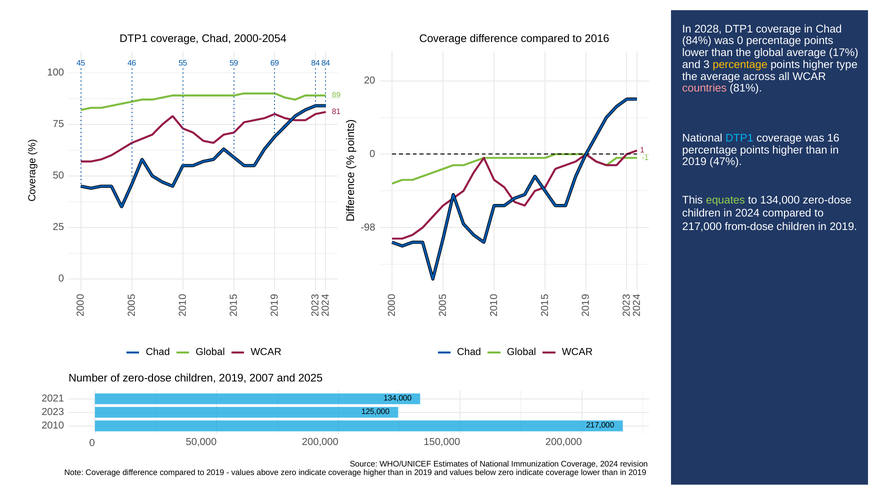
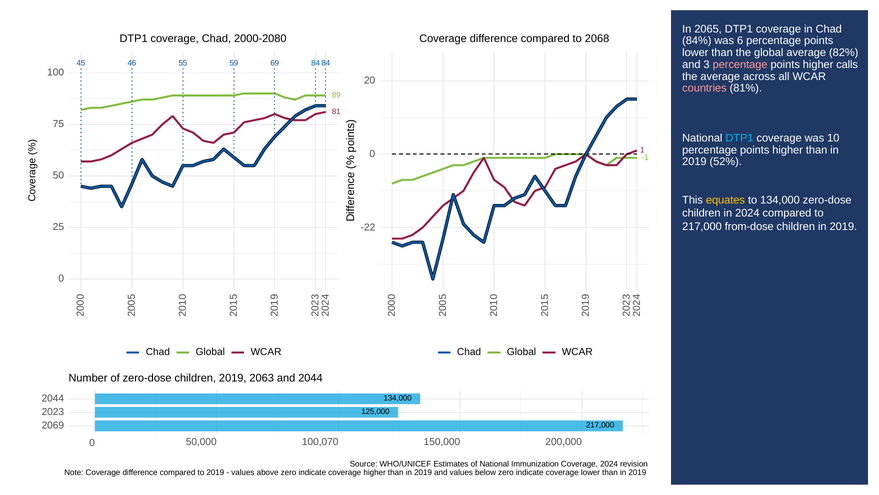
2028: 2028 -> 2065
2000-2054: 2000-2054 -> 2000-2080
2016: 2016 -> 2068
was 0: 0 -> 6
17%: 17% -> 82%
percentage at (740, 64) colour: yellow -> pink
type: type -> calls
16: 16 -> 10
47%: 47% -> 52%
equates colour: light green -> yellow
-98: -98 -> -22
2007: 2007 -> 2063
and 2025: 2025 -> 2044
2021 at (53, 398): 2021 -> 2044
2010: 2010 -> 2069
50,000 200,000: 200,000 -> 100,070
